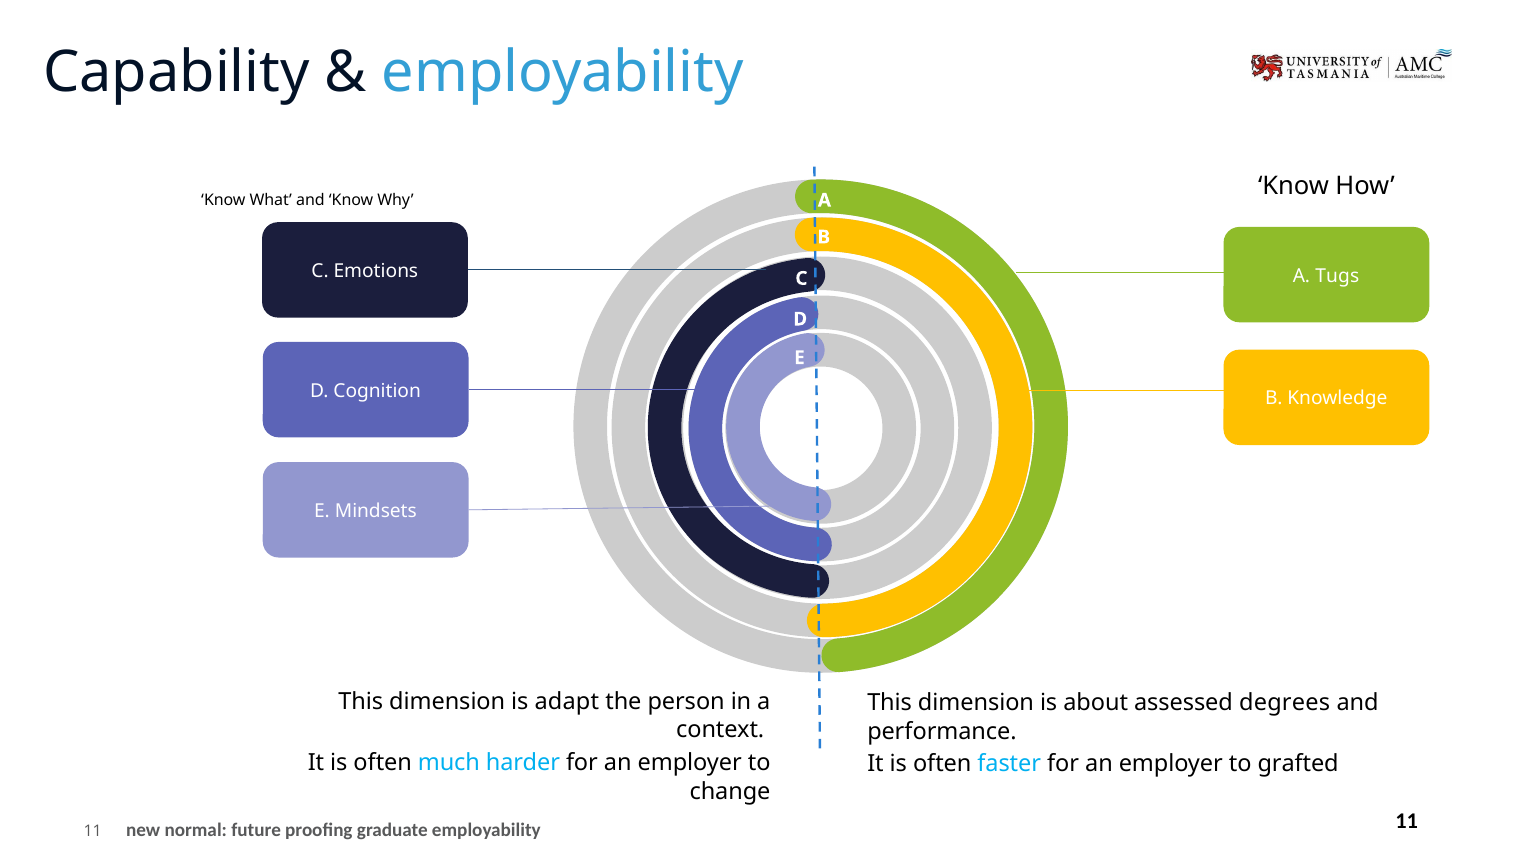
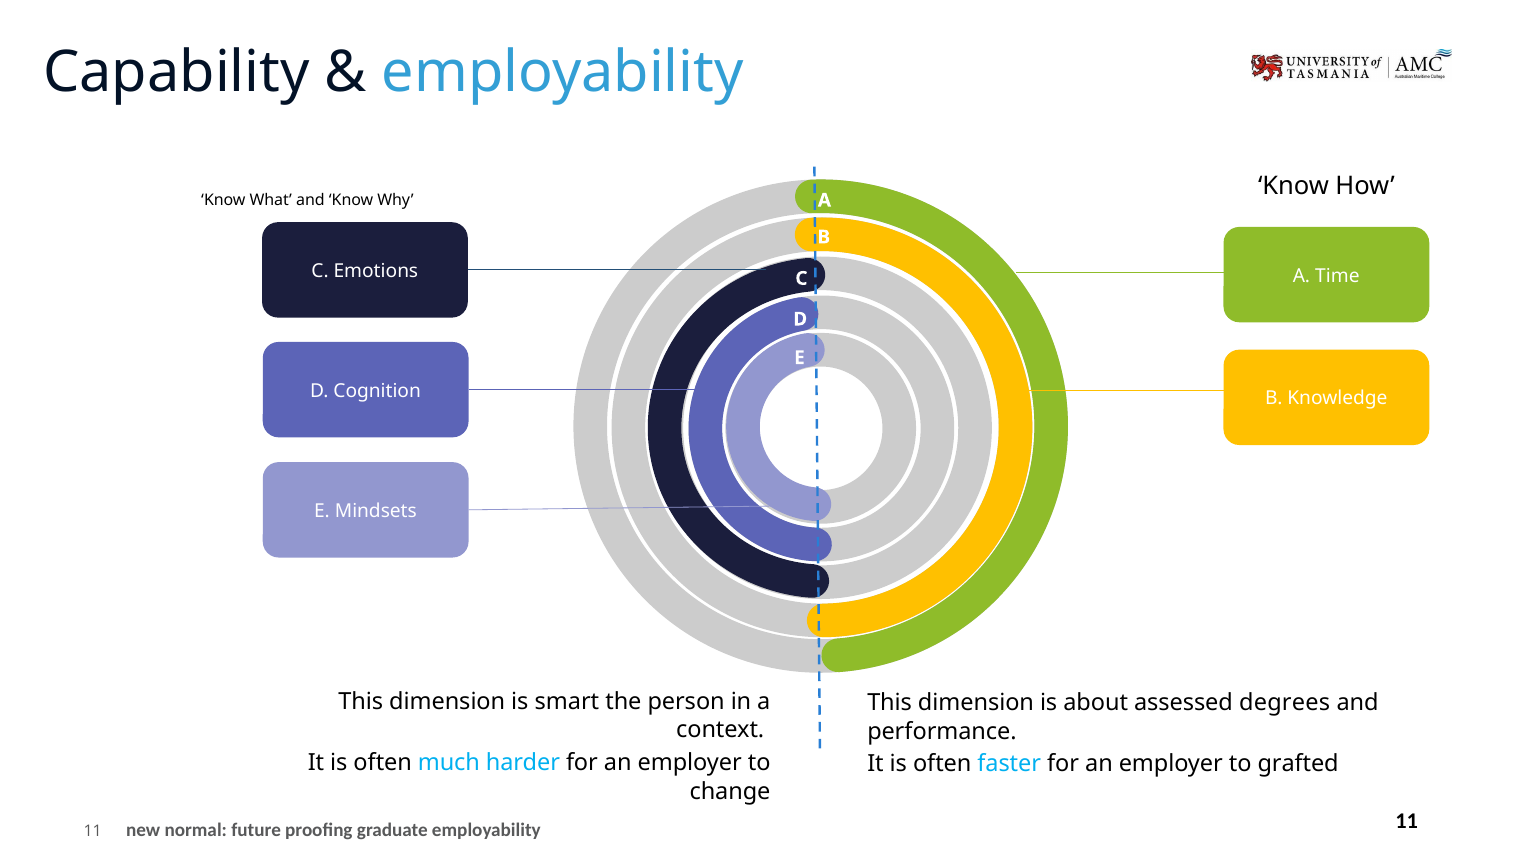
Tugs: Tugs -> Time
adapt: adapt -> smart
